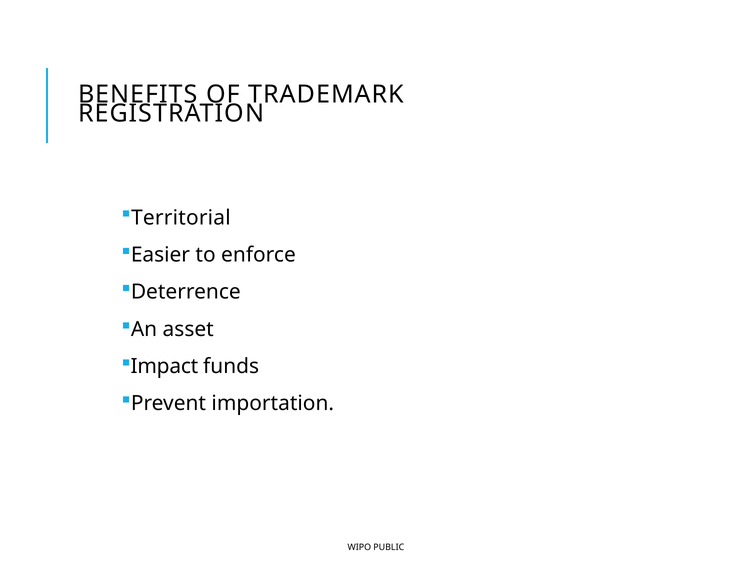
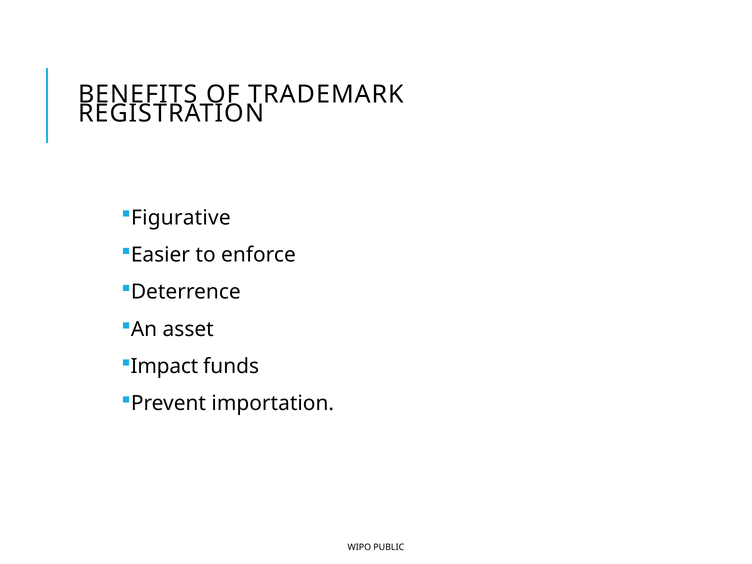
Territorial: Territorial -> Figurative
